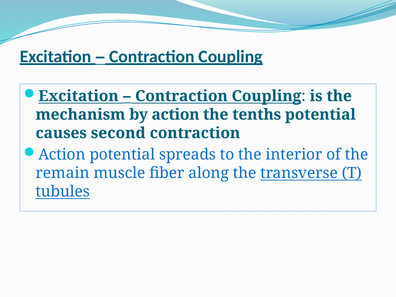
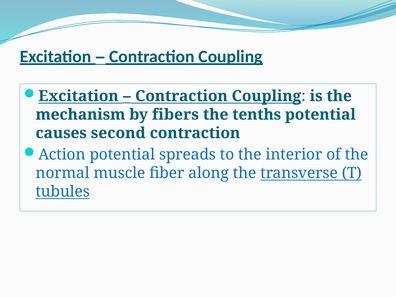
by action: action -> fibers
remain: remain -> normal
